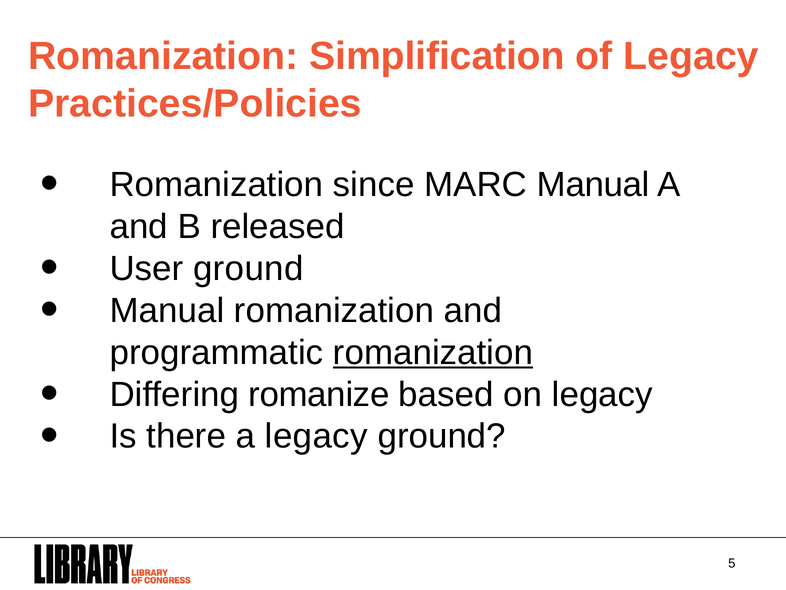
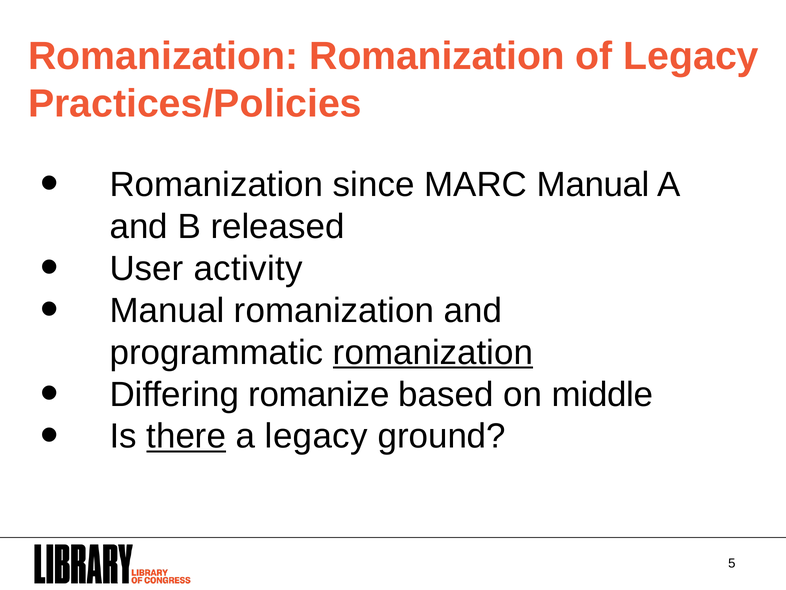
Romanization Simplification: Simplification -> Romanization
User ground: ground -> activity
on legacy: legacy -> middle
there underline: none -> present
